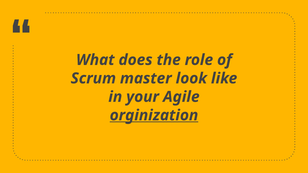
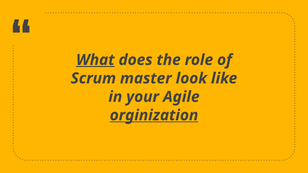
What underline: none -> present
